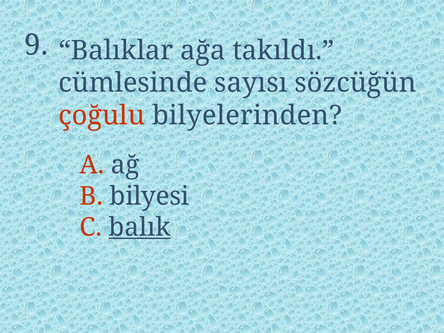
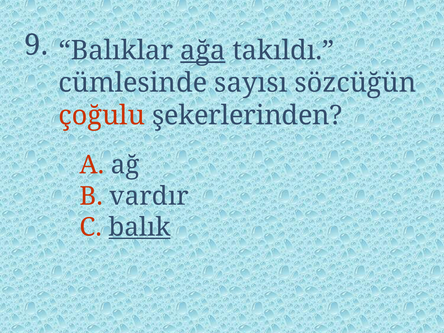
ağa underline: none -> present
bilyelerinden: bilyelerinden -> şekerlerinden
bilyesi: bilyesi -> vardır
